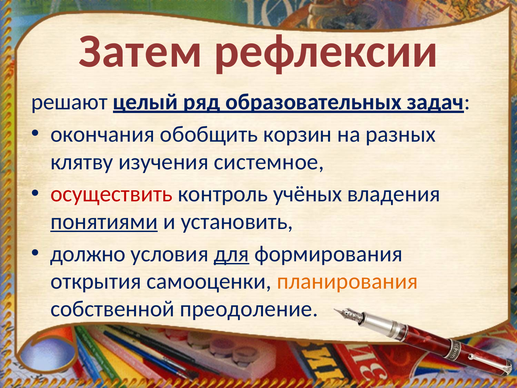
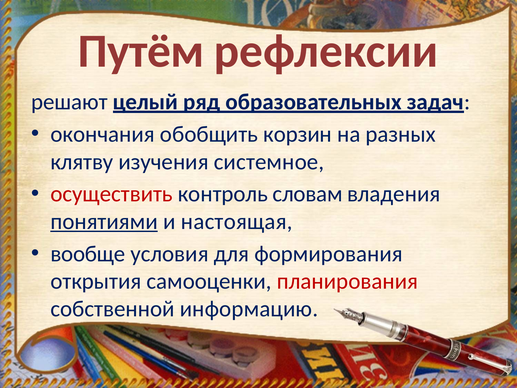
Затем: Затем -> Путём
учёных: учёных -> словам
установить: установить -> настоящая
должно: должно -> вообще
для underline: present -> none
планирования colour: orange -> red
преодоление: преодоление -> информацию
